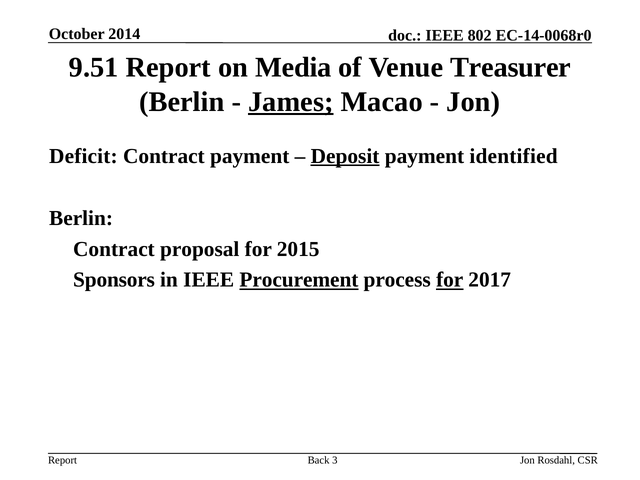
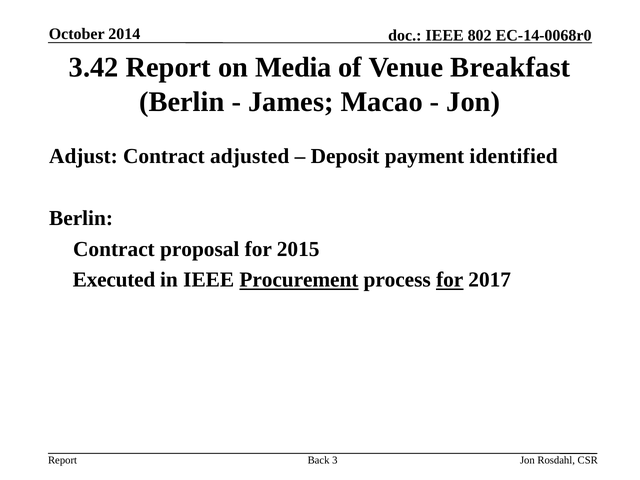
9.51: 9.51 -> 3.42
Treasurer: Treasurer -> Breakfast
James underline: present -> none
Deficit: Deficit -> Adjust
Contract payment: payment -> adjusted
Deposit underline: present -> none
Sponsors: Sponsors -> Executed
